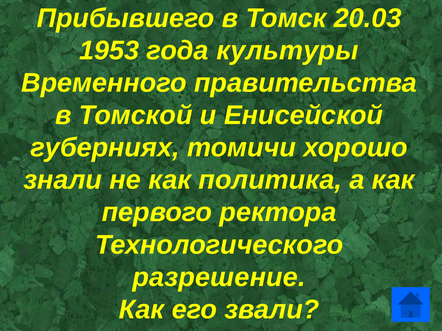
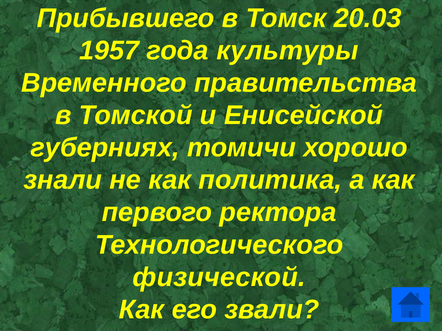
1953: 1953 -> 1957
разрешение: разрешение -> физической
